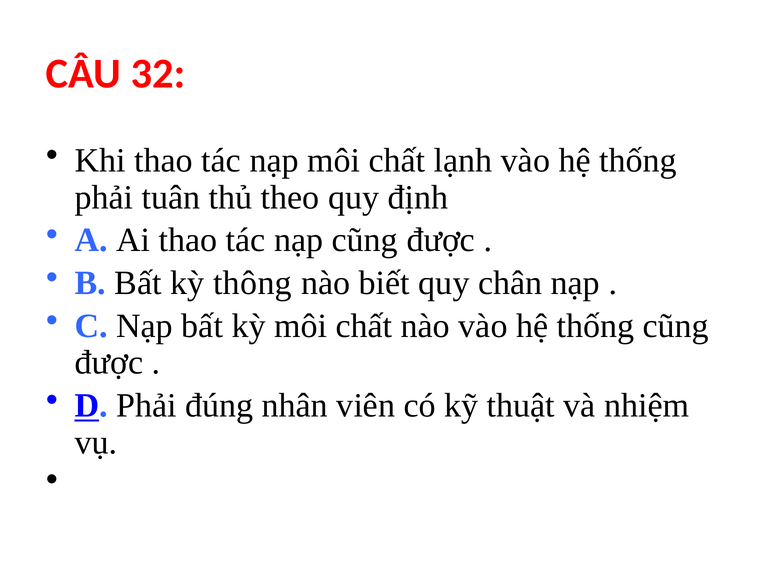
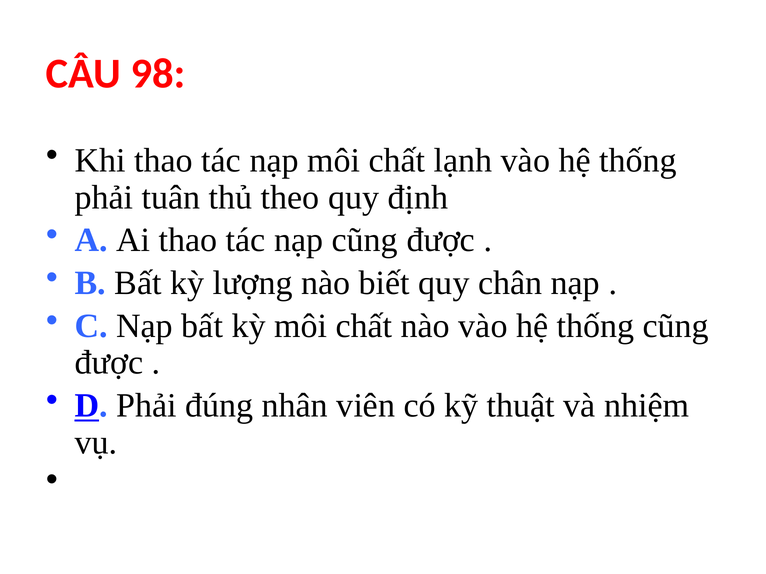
32: 32 -> 98
thông: thông -> lượng
